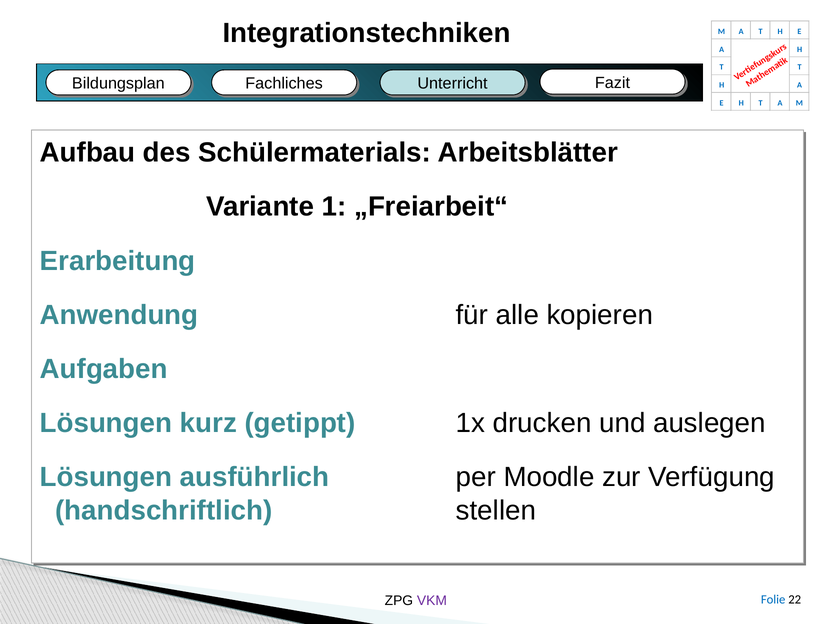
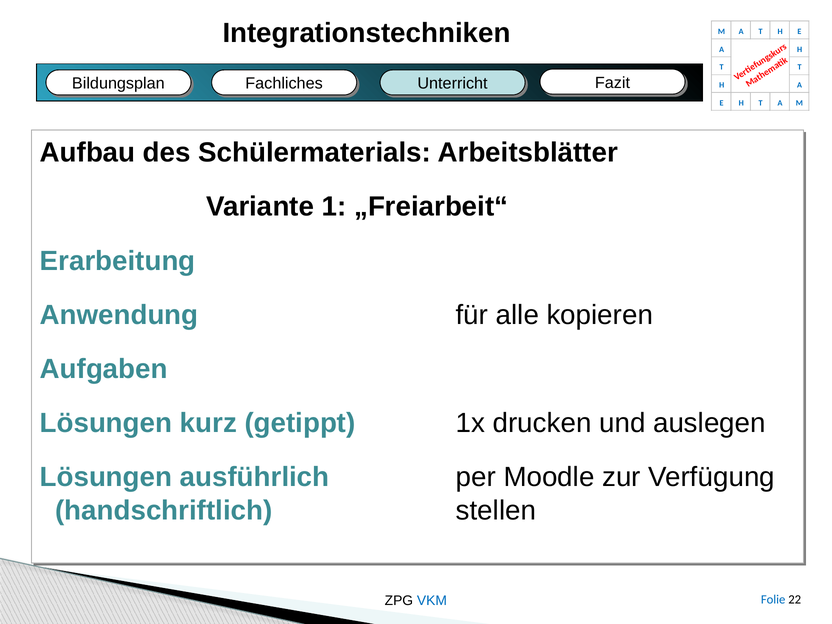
VKM colour: purple -> blue
